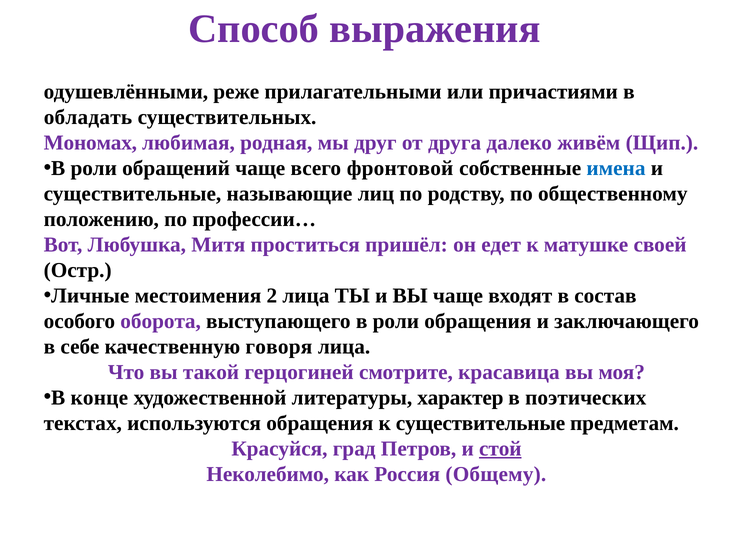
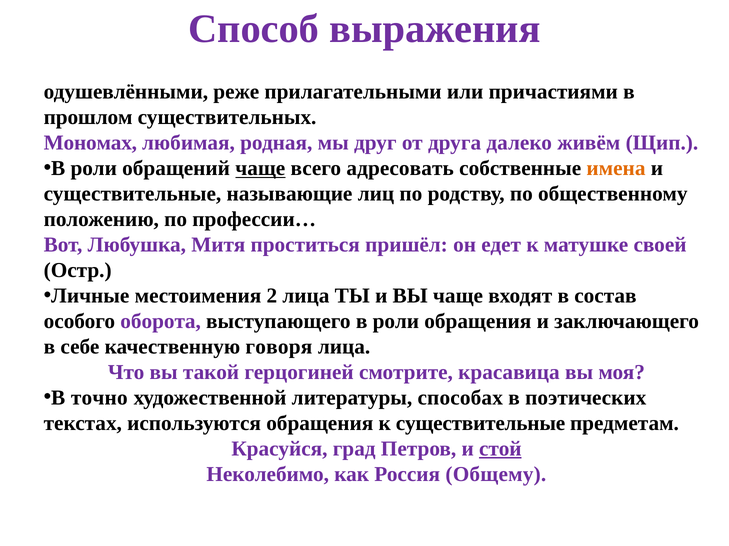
обладать: обладать -> прошлом
чаще at (260, 169) underline: none -> present
фронтовой: фронтовой -> адресовать
имена colour: blue -> orange
конце: конце -> точно
характер: характер -> способах
